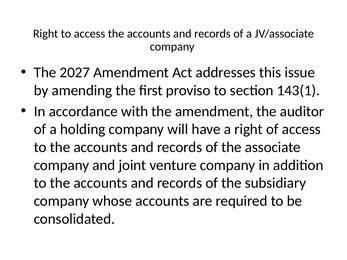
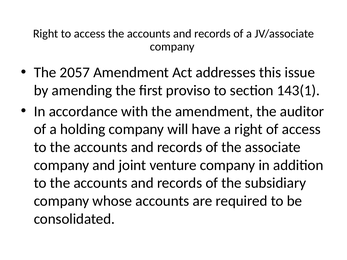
2027: 2027 -> 2057
